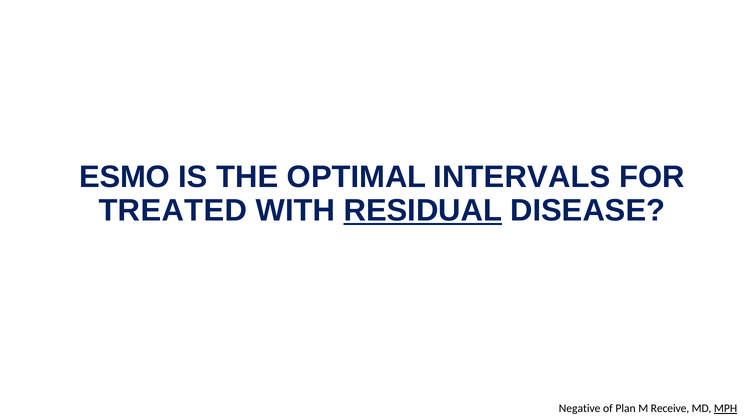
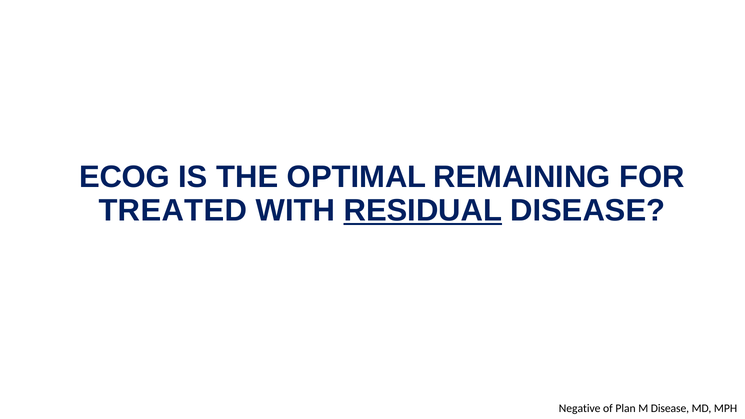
ESMO: ESMO -> ECOG
INTERVALS: INTERVALS -> REMAINING
M Receive: Receive -> Disease
MPH underline: present -> none
